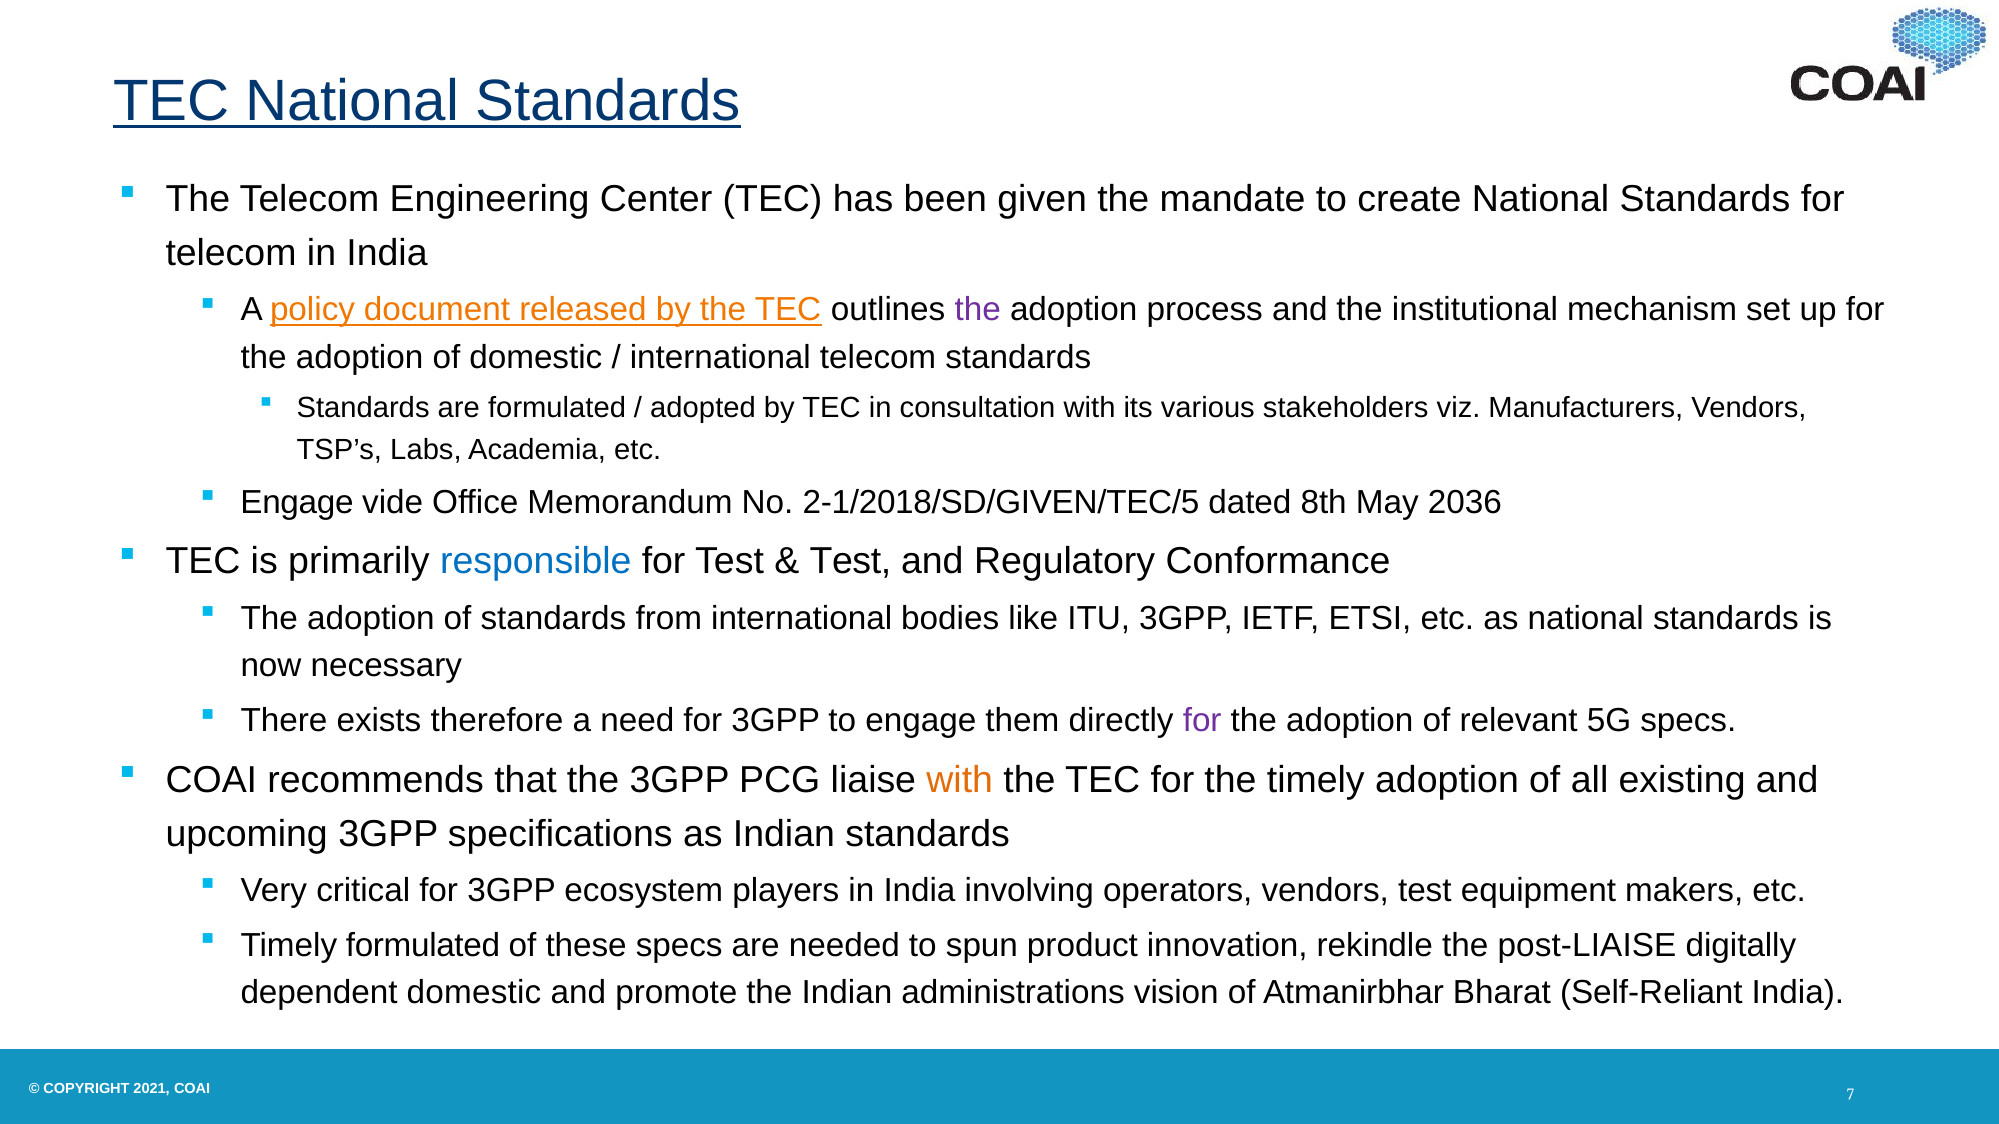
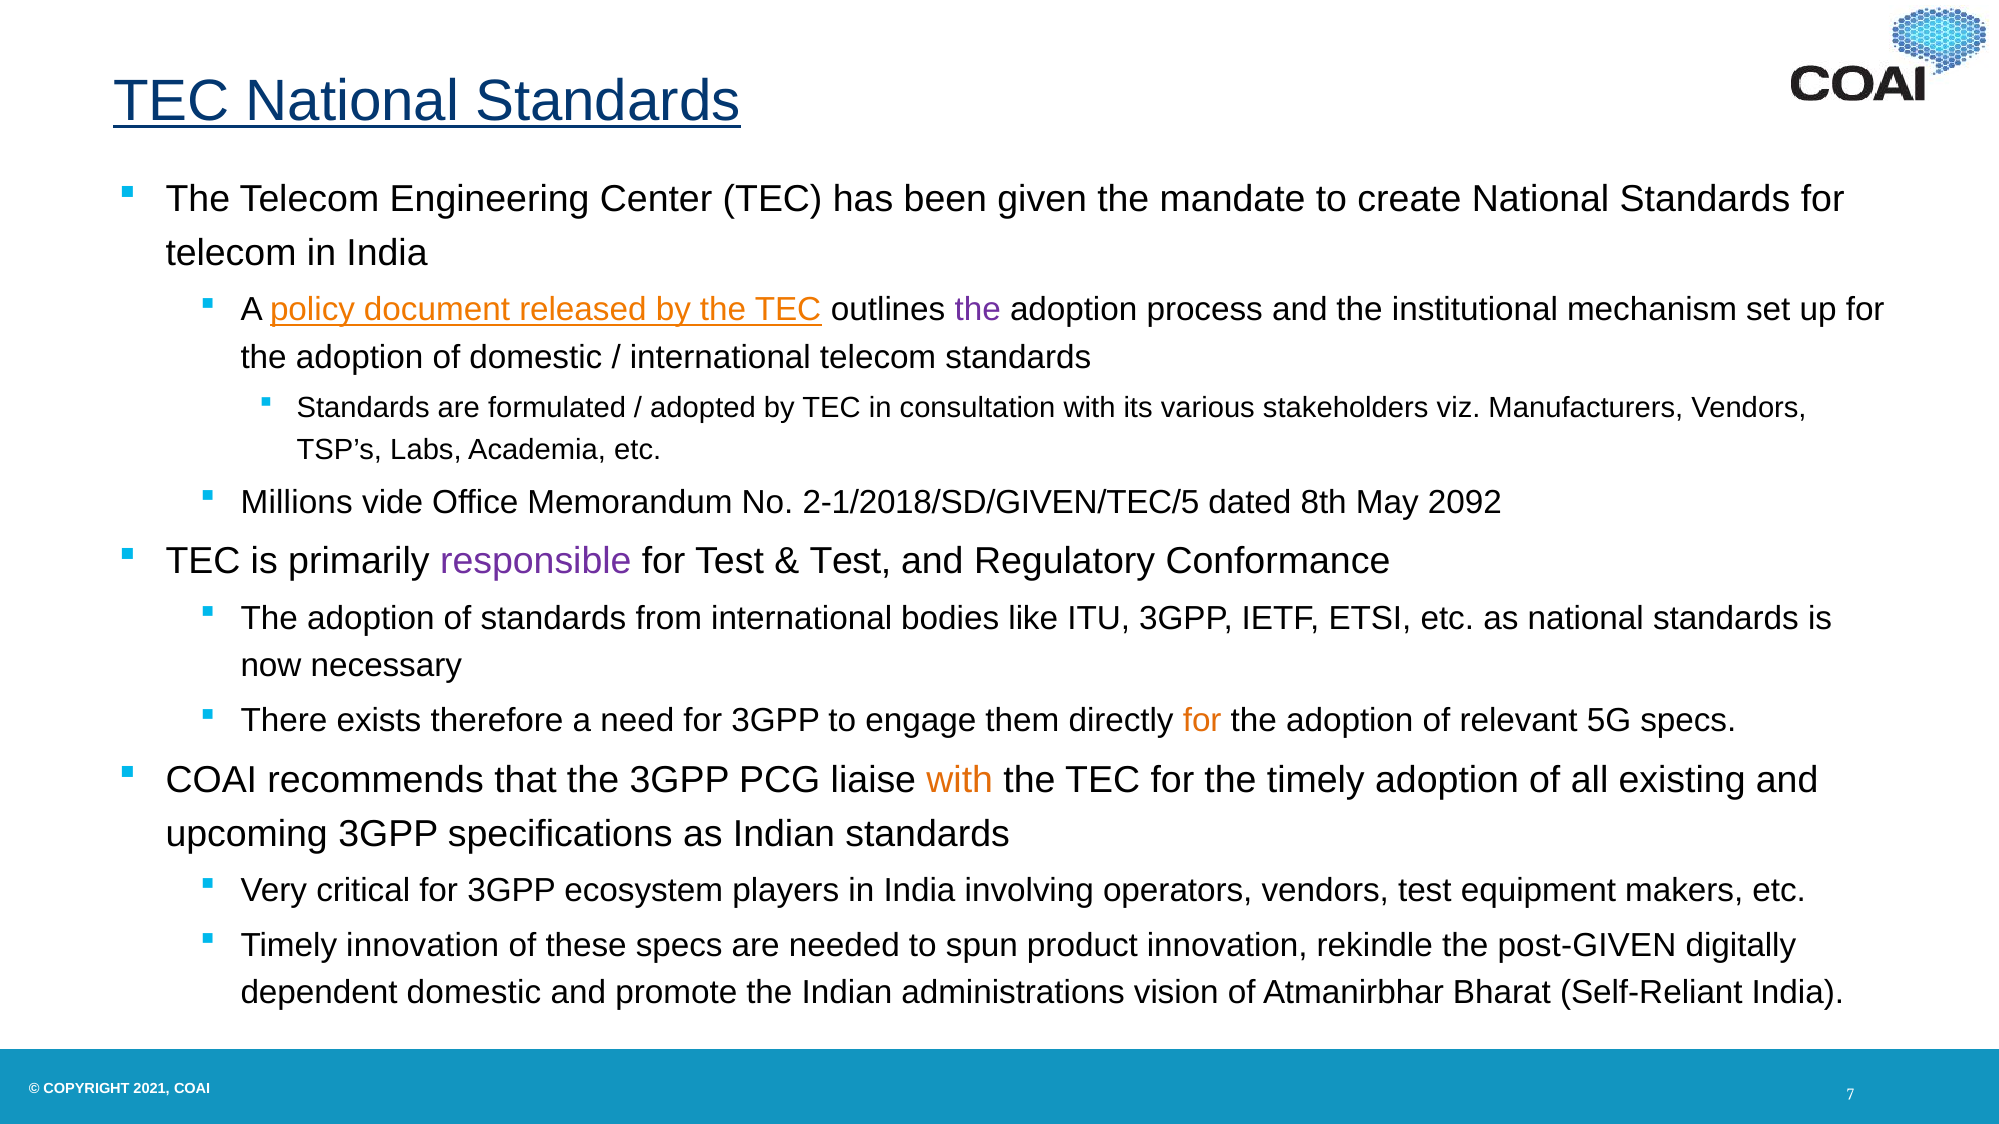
Engage at (297, 502): Engage -> Millions
2036: 2036 -> 2092
responsible colour: blue -> purple
for at (1202, 721) colour: purple -> orange
Timely formulated: formulated -> innovation
post-LIAISE: post-LIAISE -> post-GIVEN
